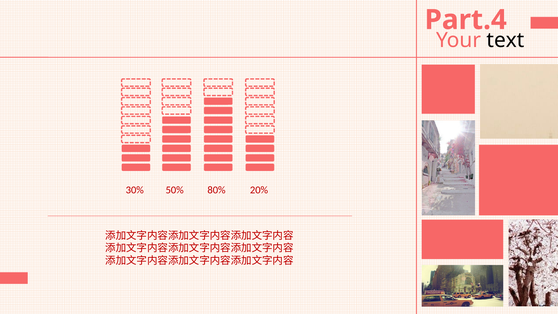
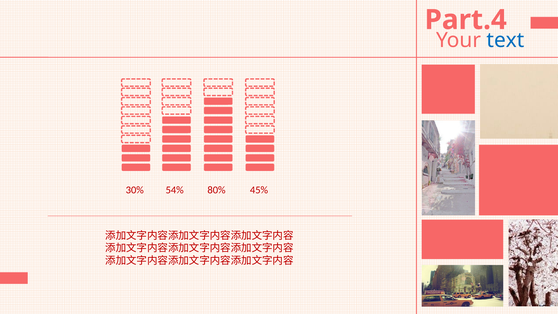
text colour: black -> blue
50%: 50% -> 54%
20%: 20% -> 45%
